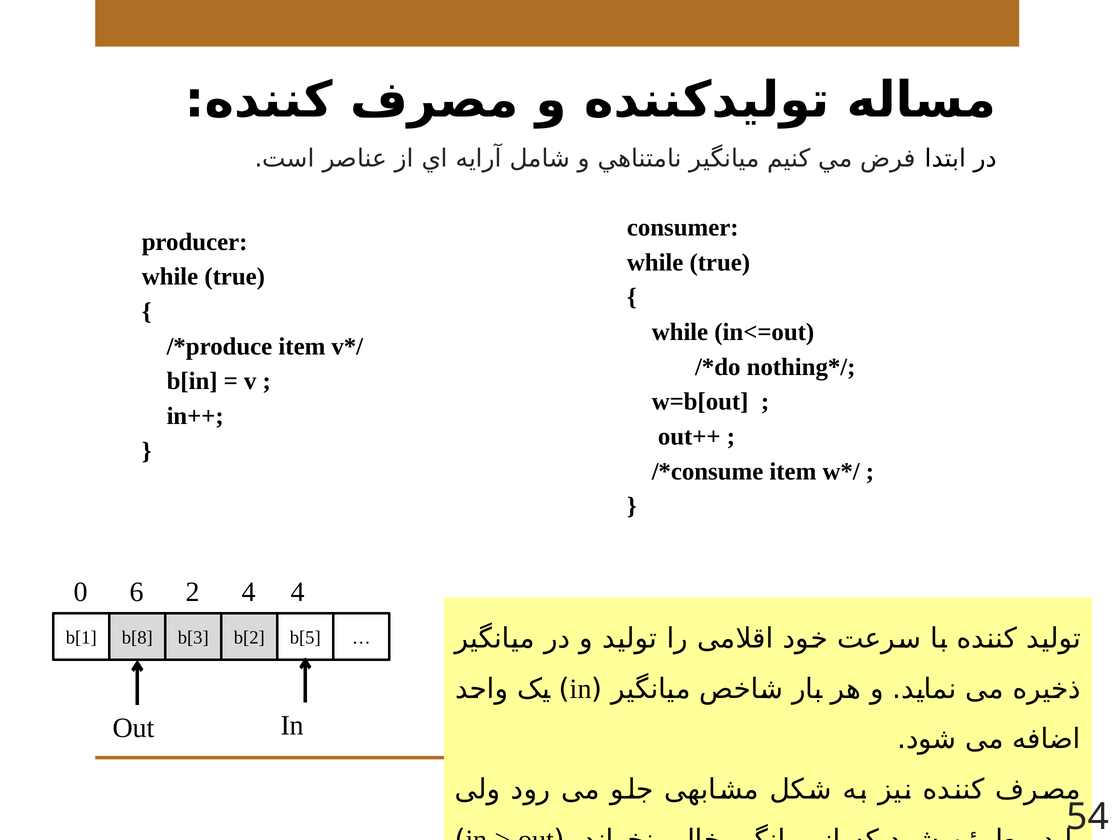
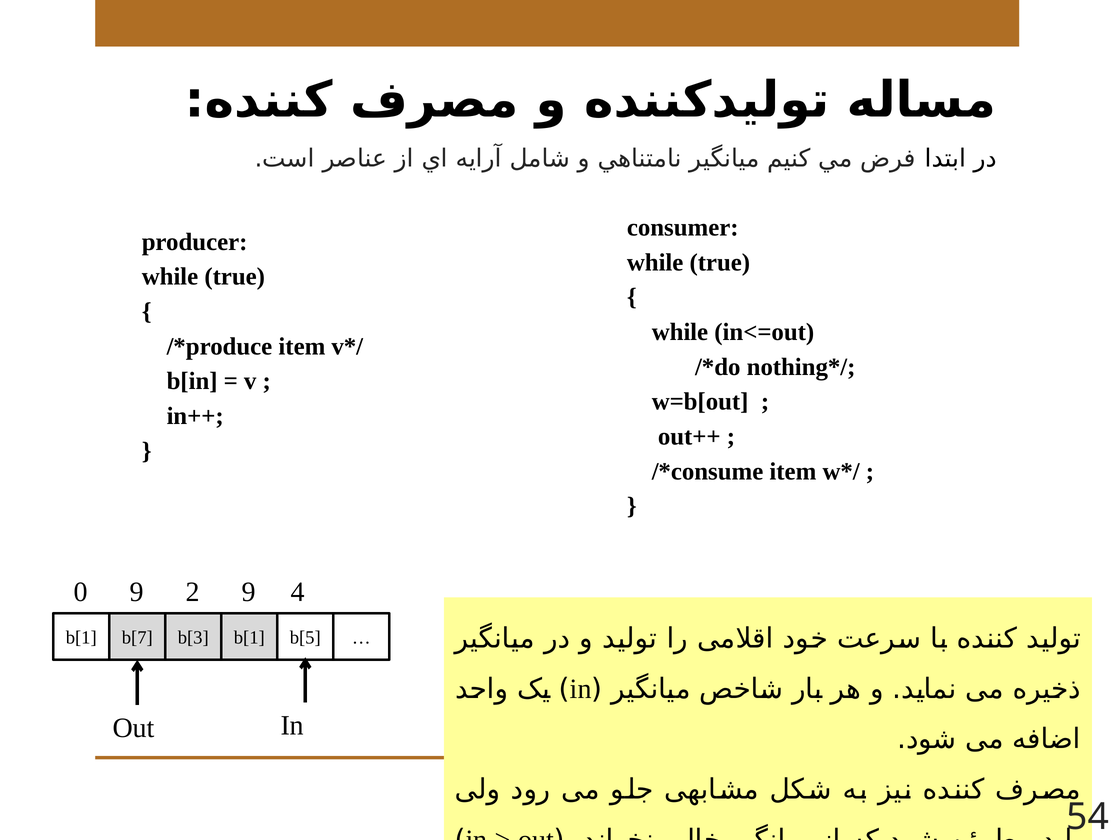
0 6: 6 -> 9
2 4: 4 -> 9
b[8: b[8 -> b[7
b[3 b[2: b[2 -> b[1
